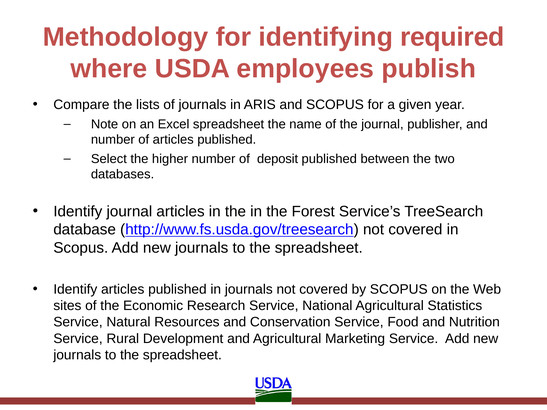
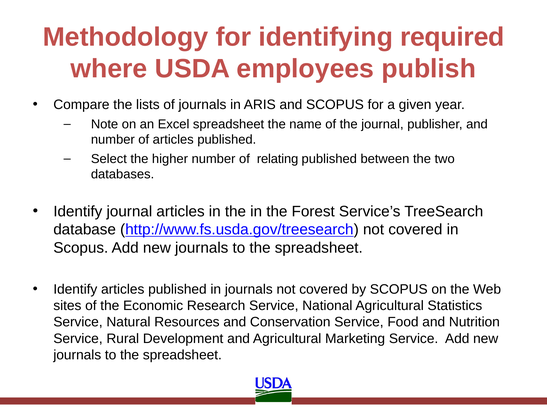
deposit: deposit -> relating
